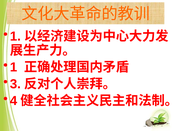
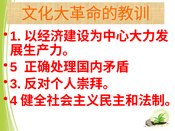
1 at (14, 67): 1 -> 5
